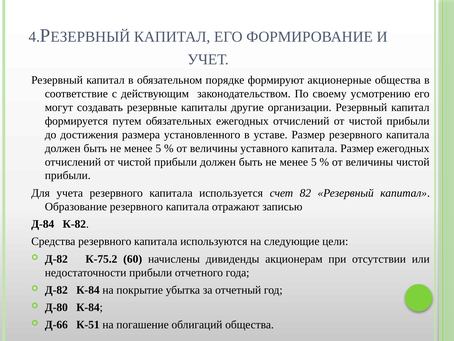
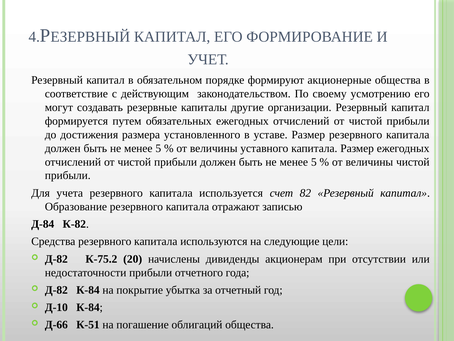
60: 60 -> 20
Д-80: Д-80 -> Д-10
